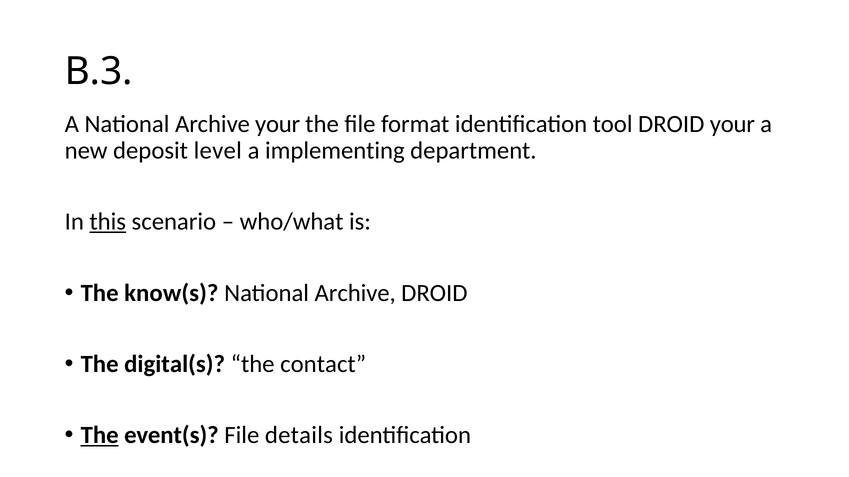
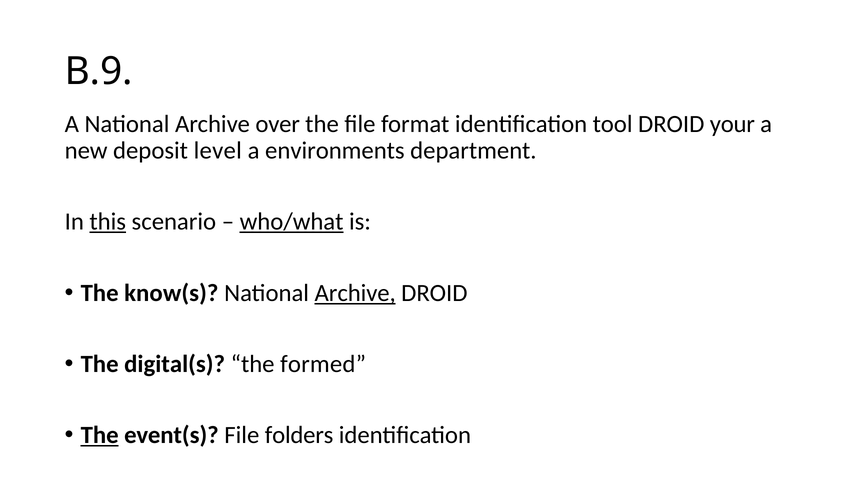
B.3: B.3 -> B.9
Archive your: your -> over
implementing: implementing -> environments
who/what underline: none -> present
Archive at (355, 293) underline: none -> present
contact: contact -> formed
details: details -> folders
